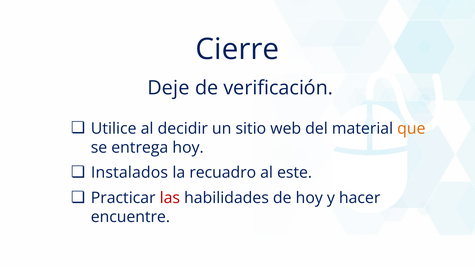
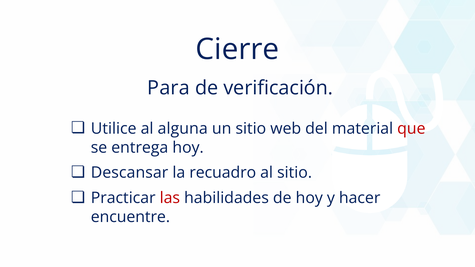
Deje: Deje -> Para
decidir: decidir -> alguna
que colour: orange -> red
Instalados: Instalados -> Descansar
al este: este -> sitio
